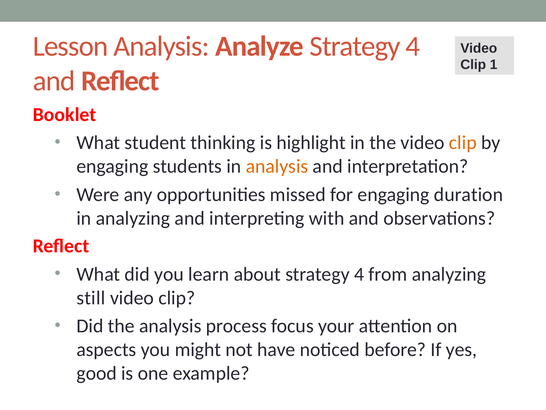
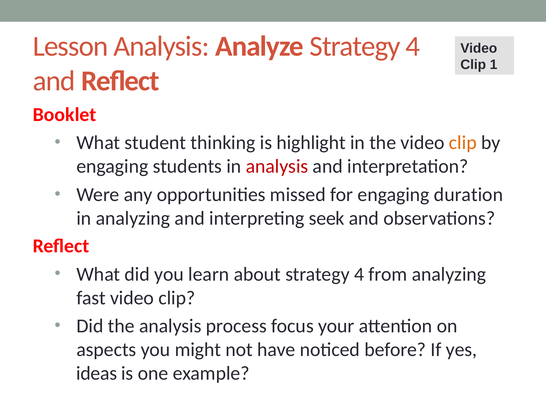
analysis at (277, 166) colour: orange -> red
with: with -> seek
still: still -> fast
good: good -> ideas
